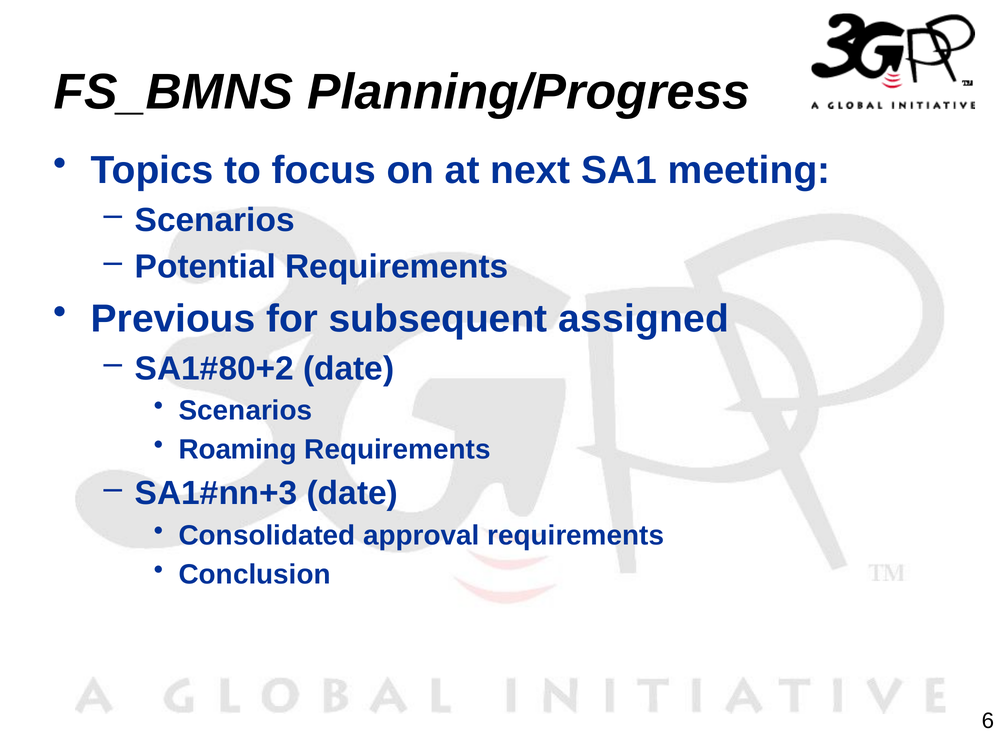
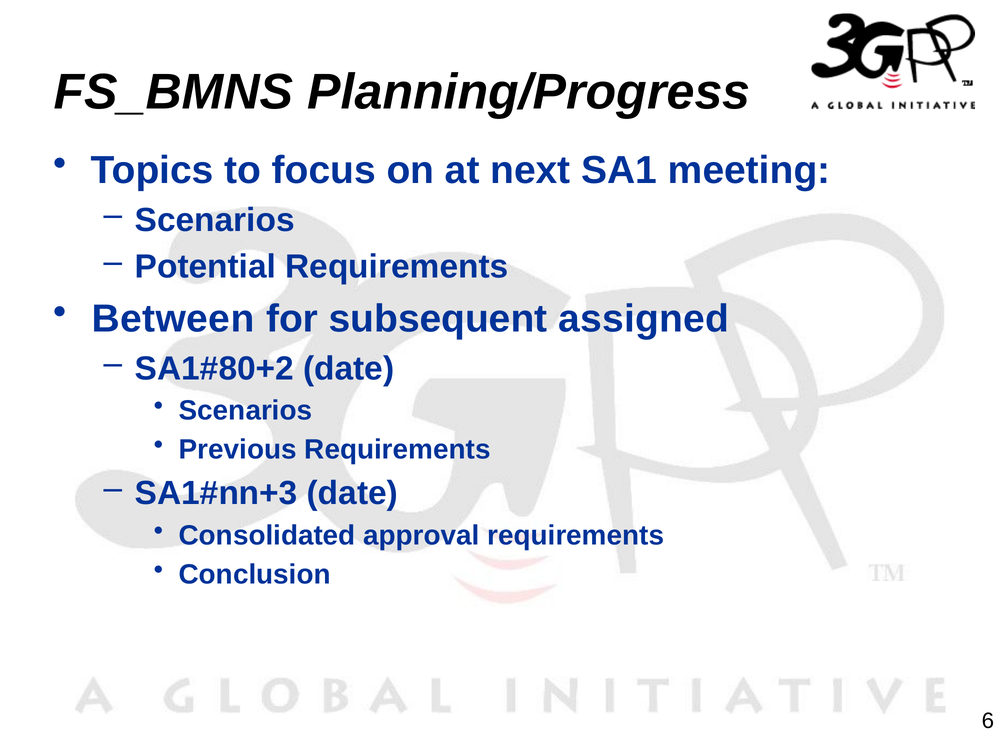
Previous: Previous -> Between
Roaming: Roaming -> Previous
